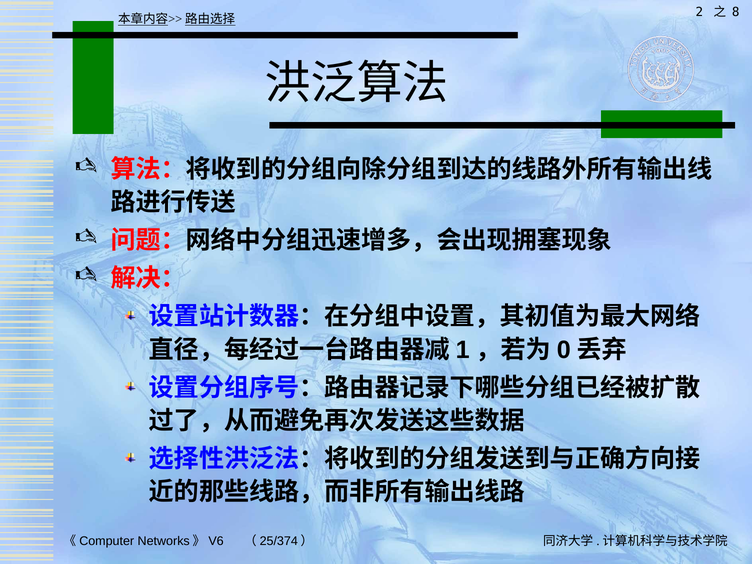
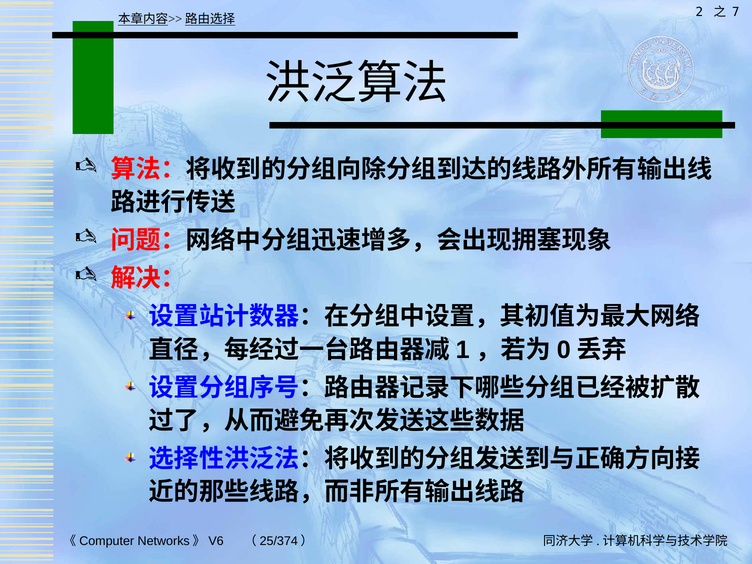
8: 8 -> 7
